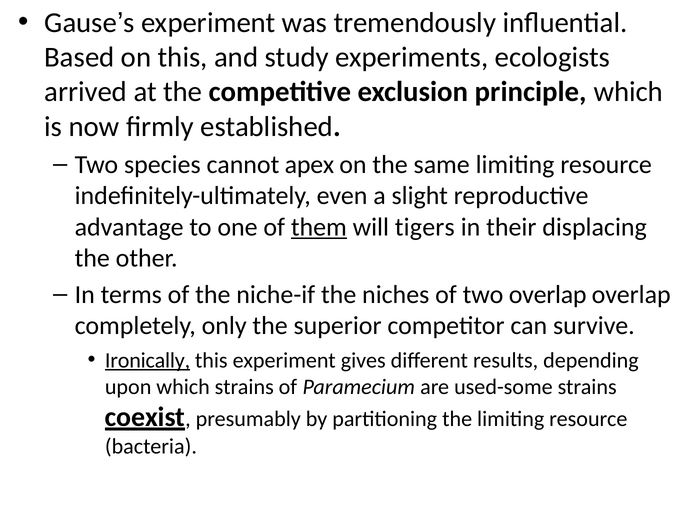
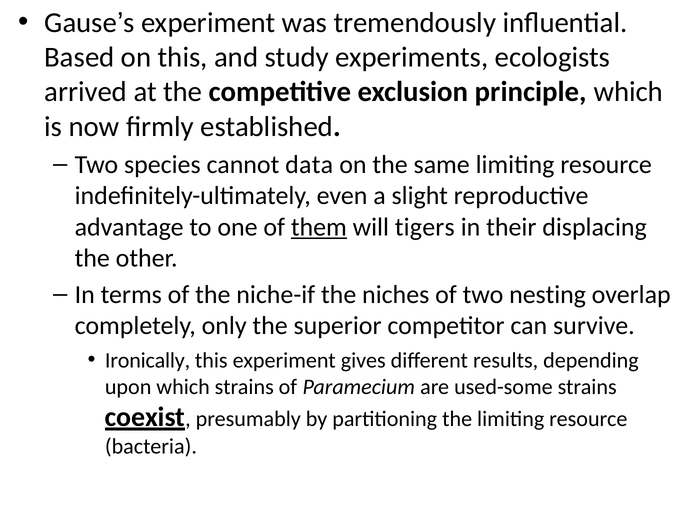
apex: apex -> data
two overlap: overlap -> nesting
Ironically underline: present -> none
